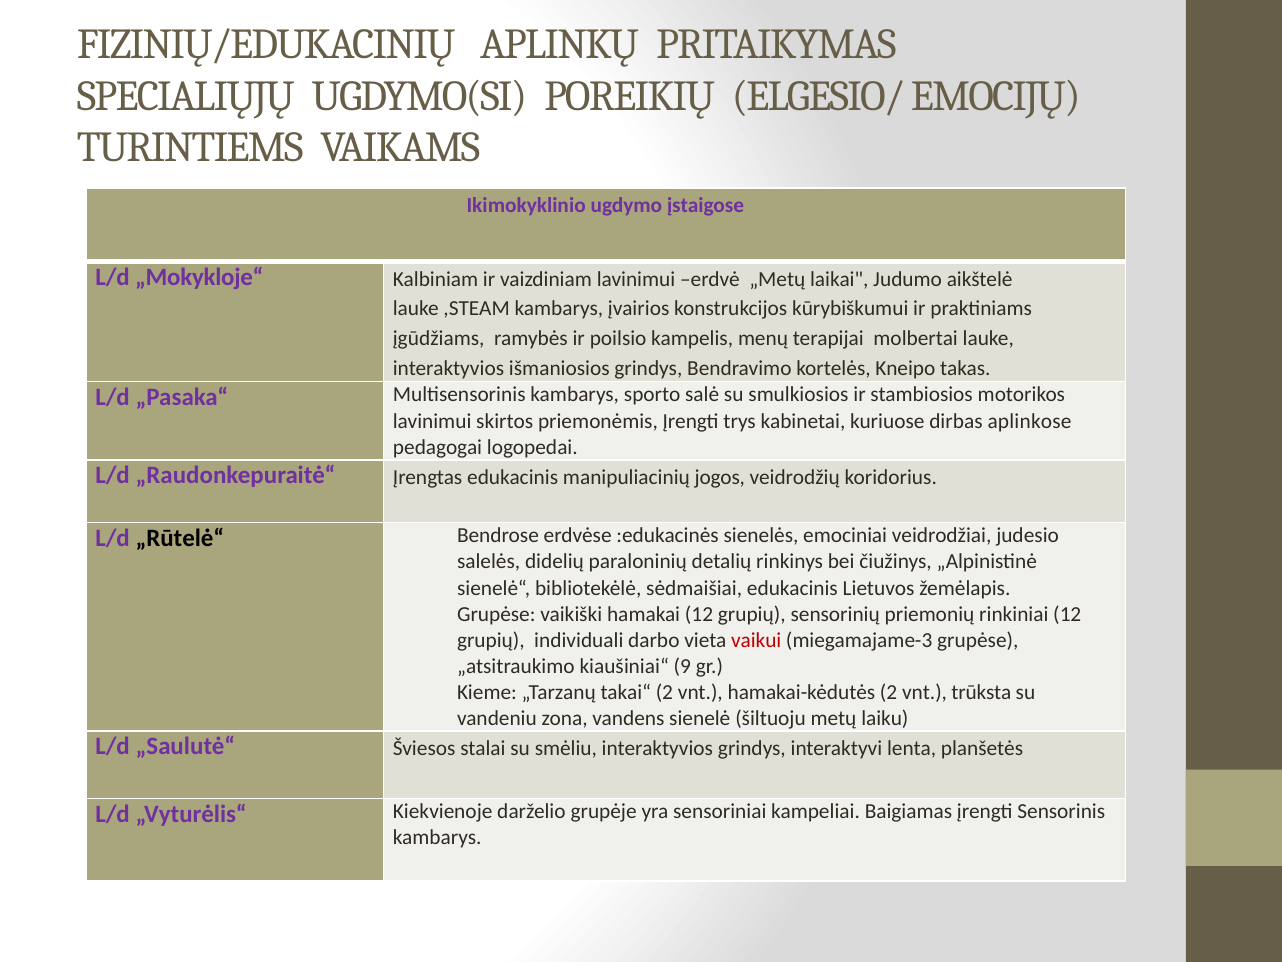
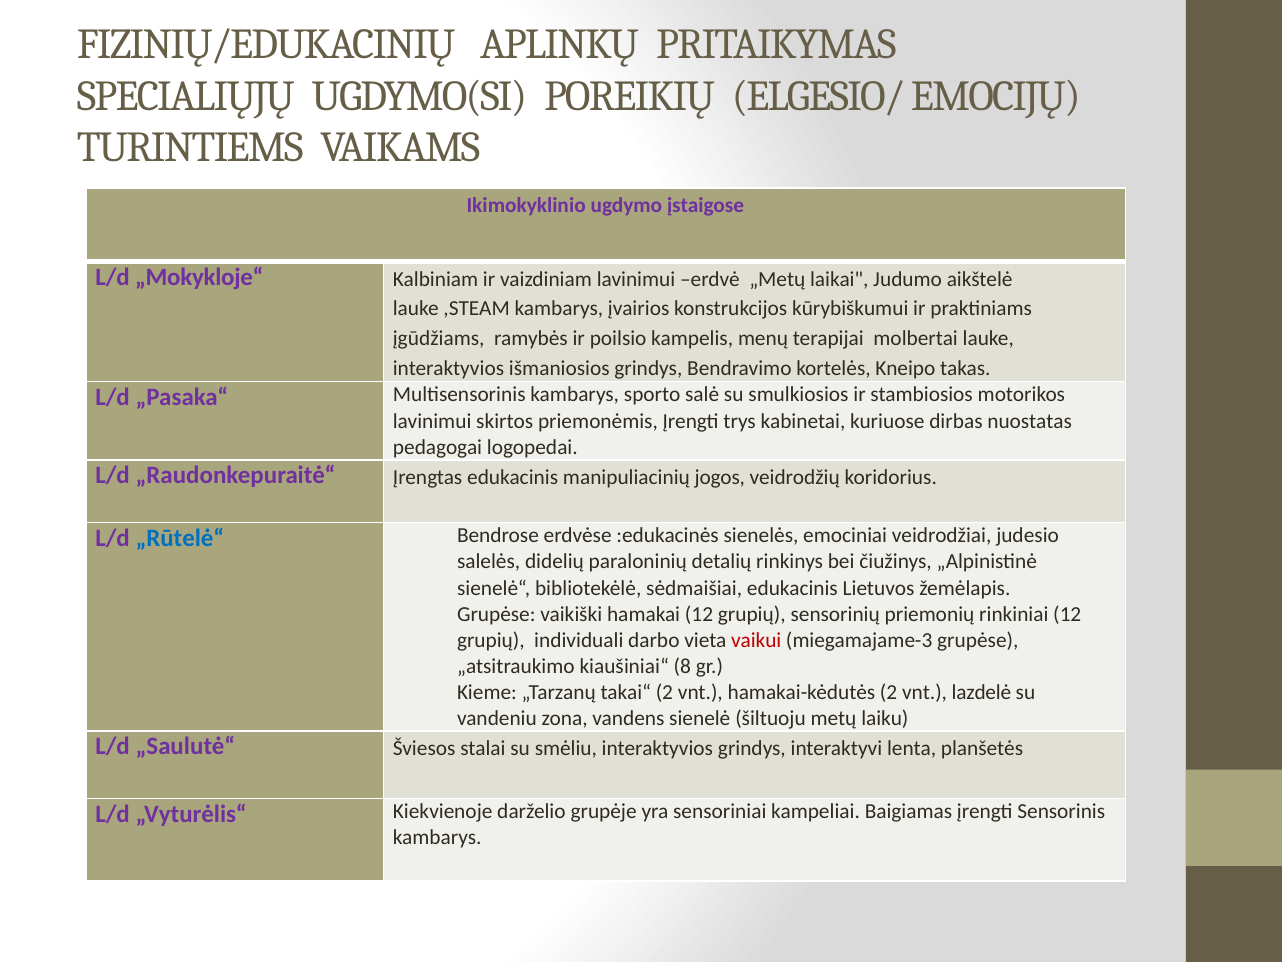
aplinkose: aplinkose -> nuostatas
„Rūtelė“ colour: black -> blue
9: 9 -> 8
trūksta: trūksta -> lazdelė
